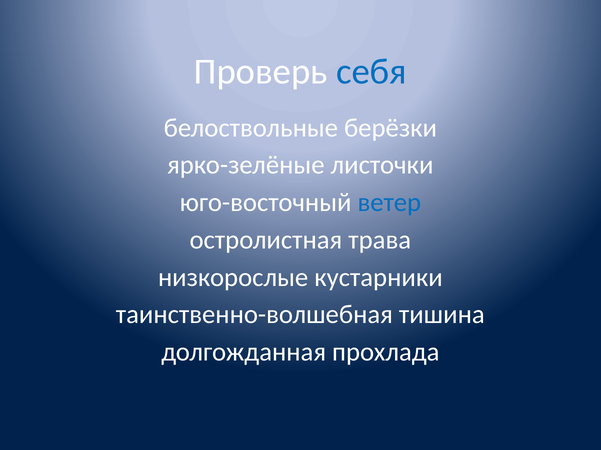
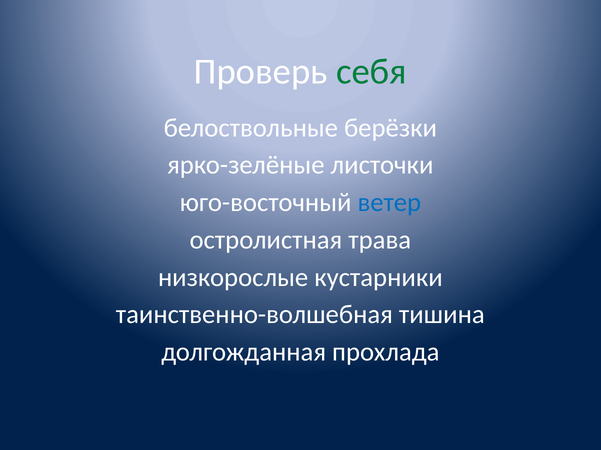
себя colour: blue -> green
